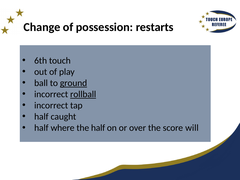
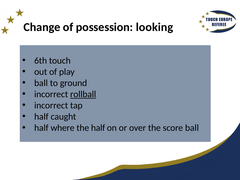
restarts: restarts -> looking
ground underline: present -> none
score will: will -> ball
